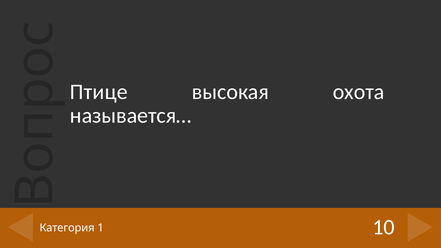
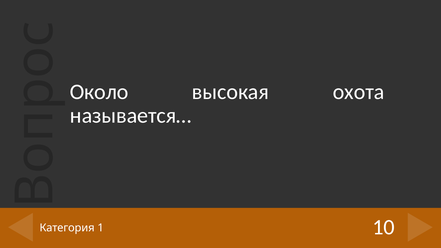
Птице: Птице -> Около
